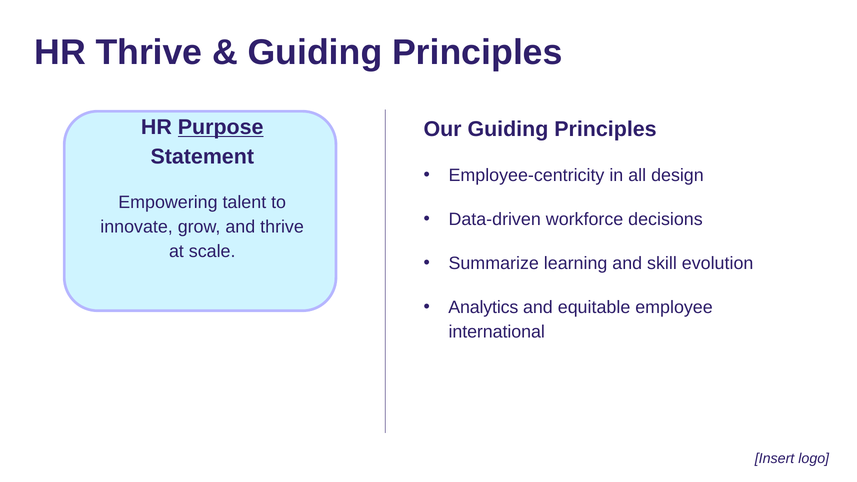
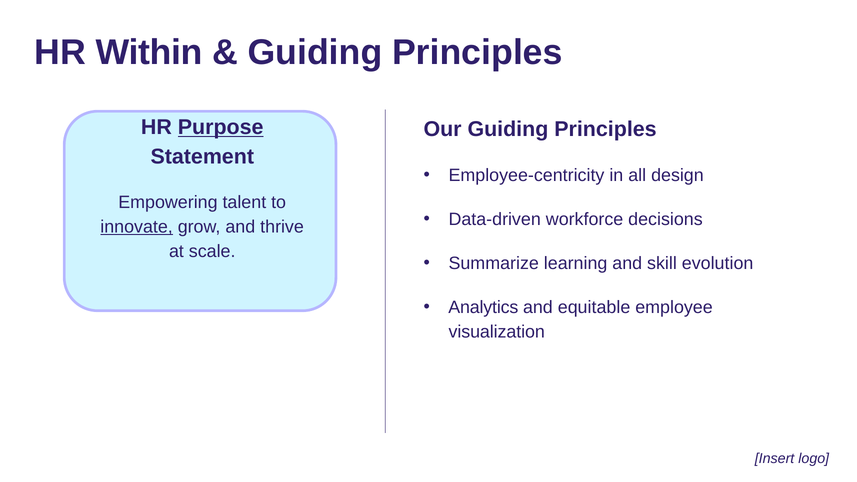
HR Thrive: Thrive -> Within
innovate underline: none -> present
international: international -> visualization
